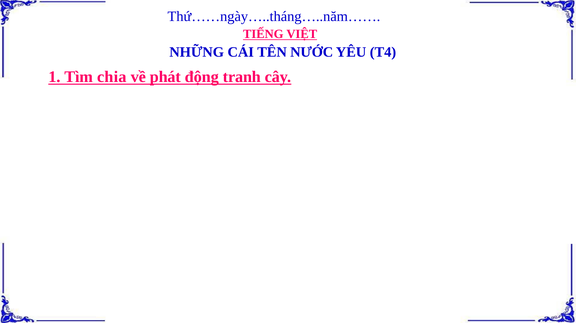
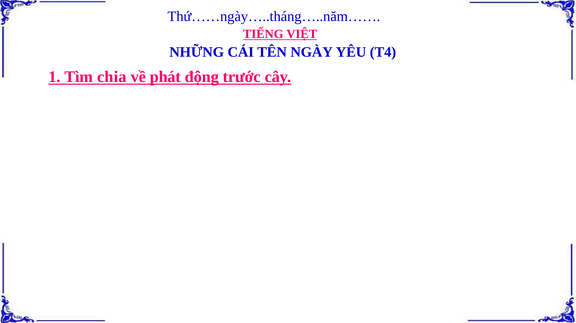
NƯỚC: NƯỚC -> NGÀY
tranh: tranh -> trước
